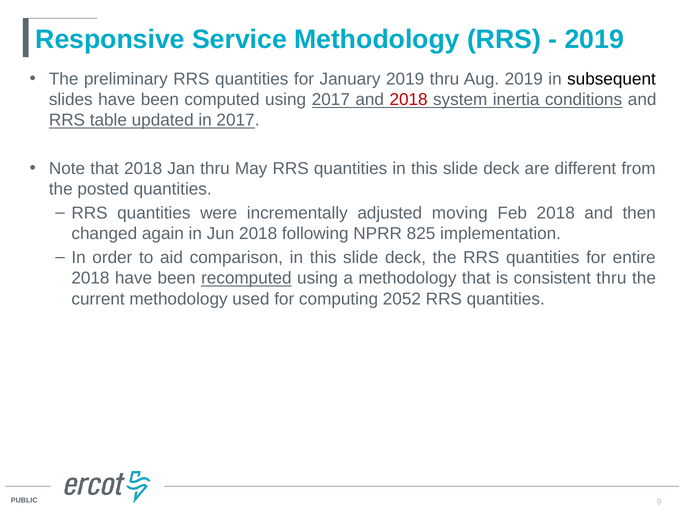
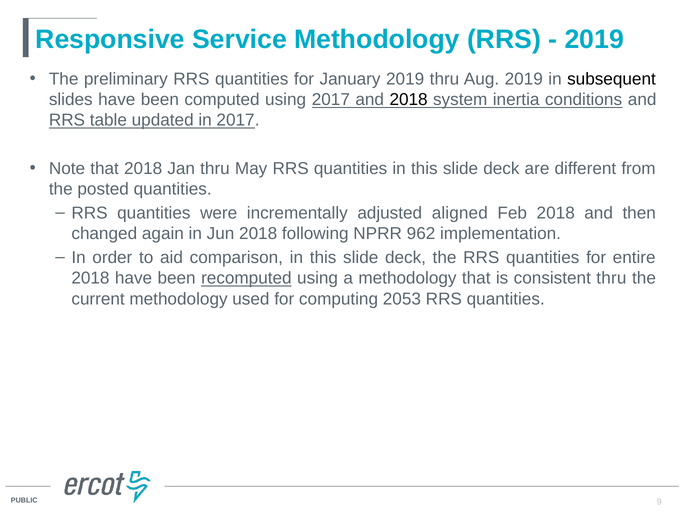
2018 at (409, 100) colour: red -> black
moving: moving -> aligned
825: 825 -> 962
2052: 2052 -> 2053
